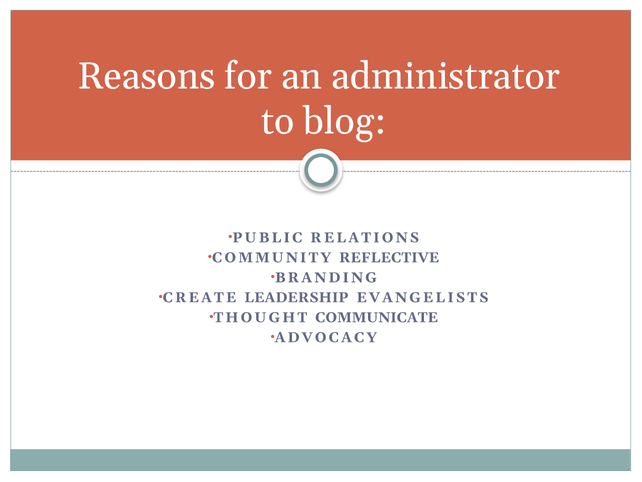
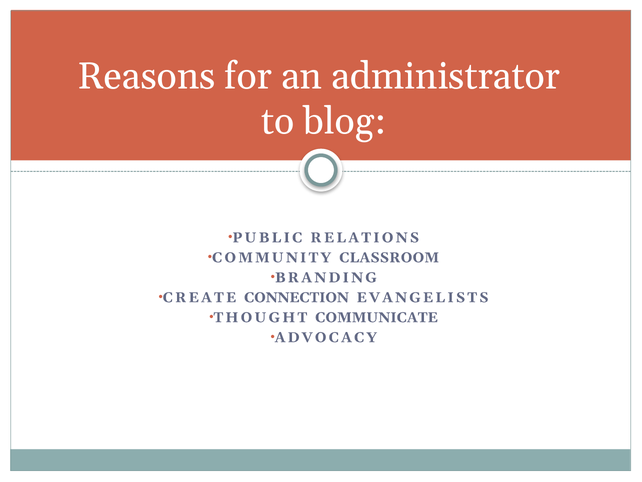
REFLECTIVE: REFLECTIVE -> CLASSROOM
LEADERSHIP: LEADERSHIP -> CONNECTION
